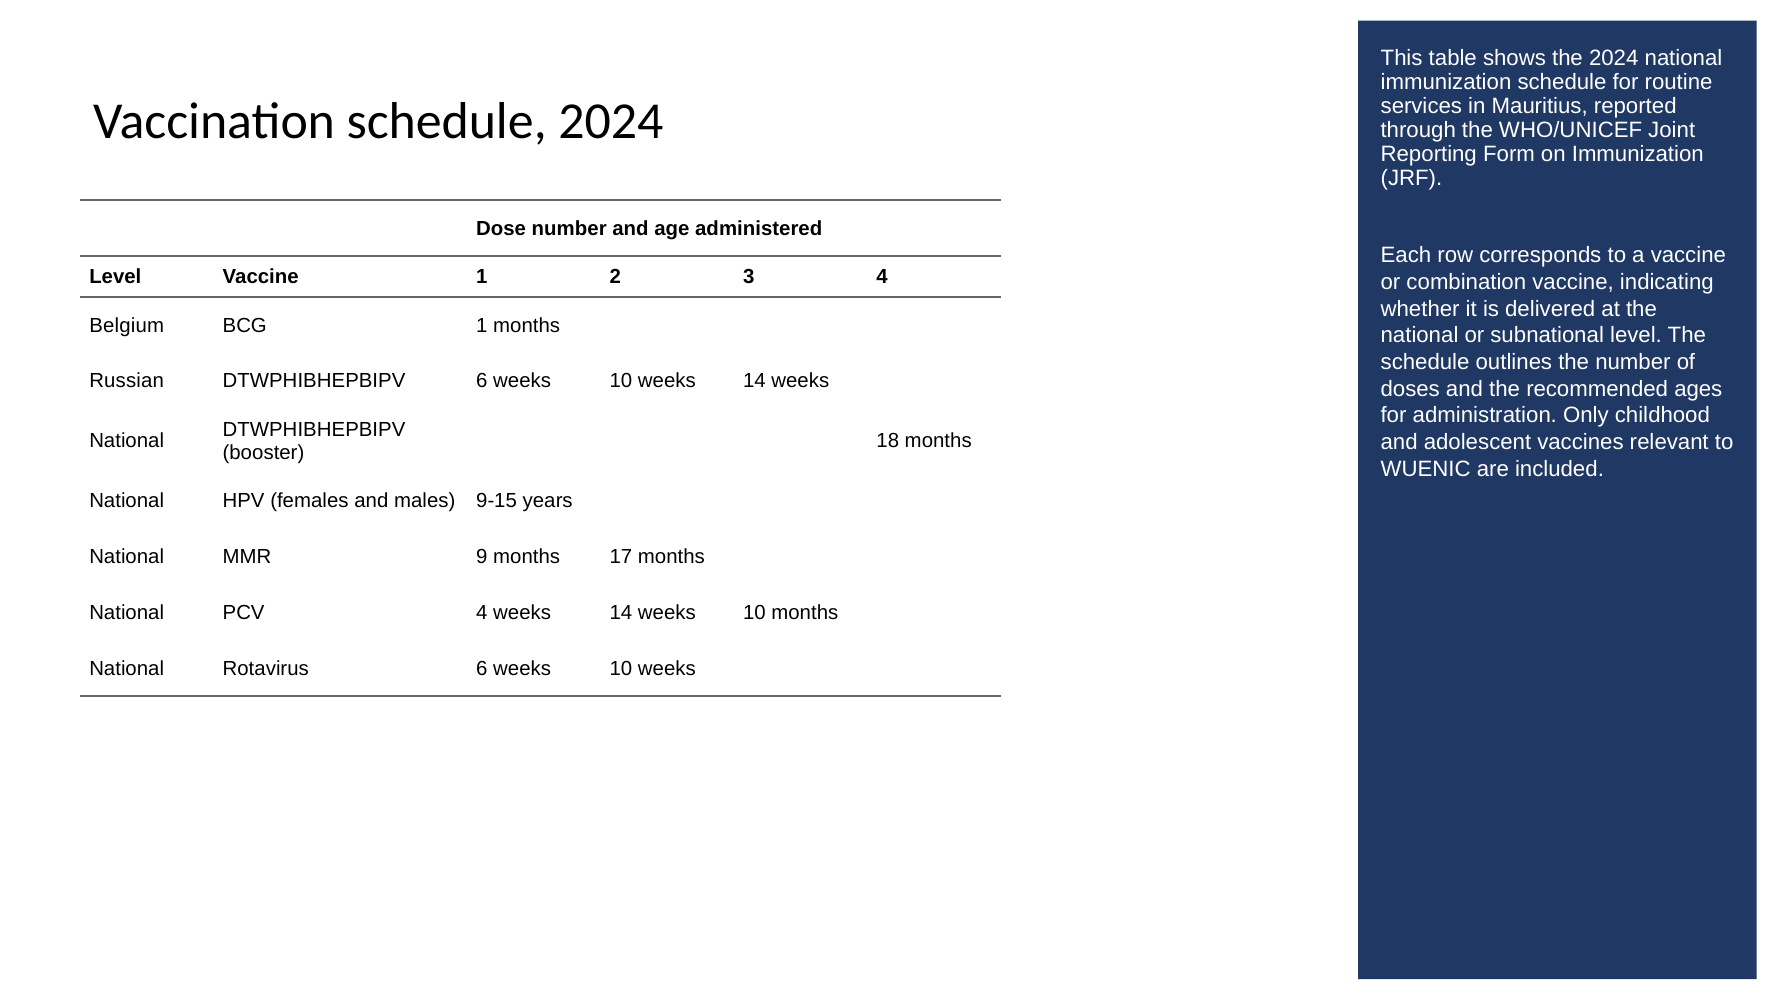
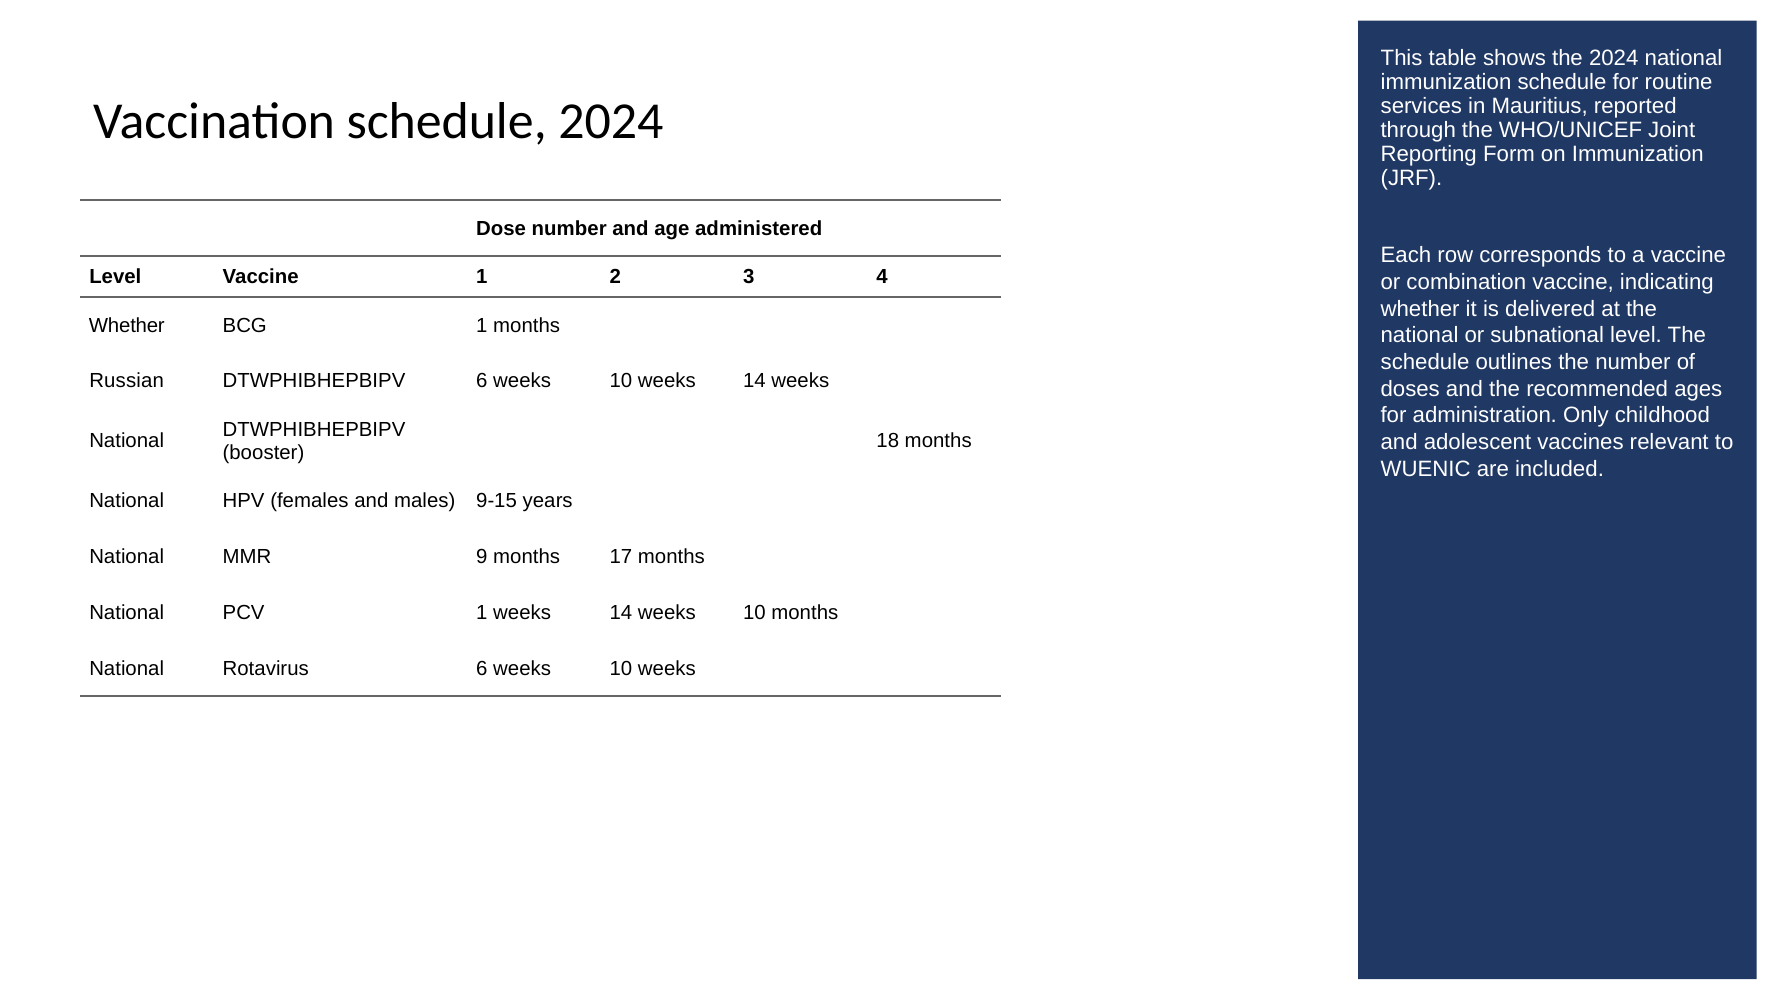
Belgium at (127, 326): Belgium -> Whether
PCV 4: 4 -> 1
